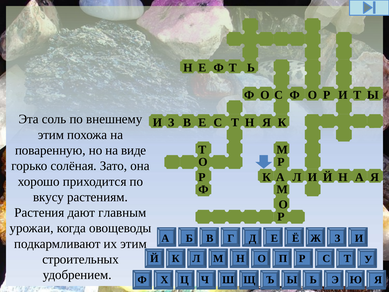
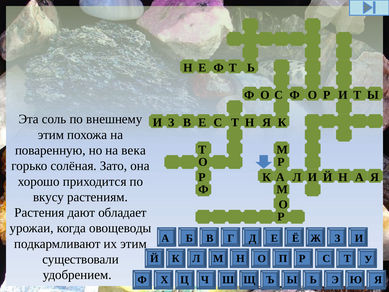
виде: виде -> века
главным: главным -> обладает
строительных: строительных -> существовали
